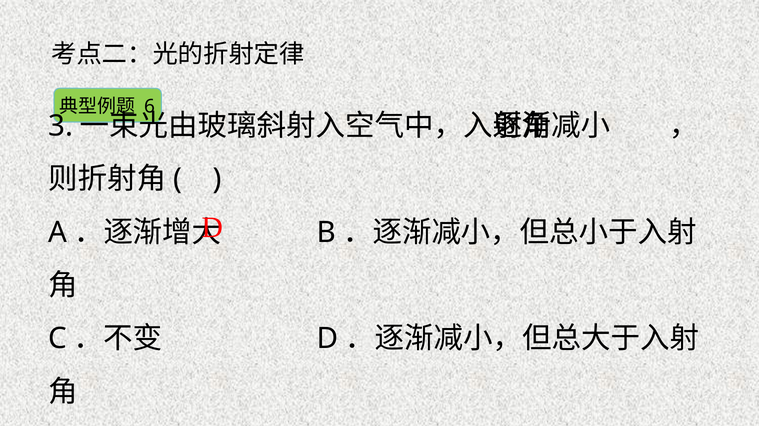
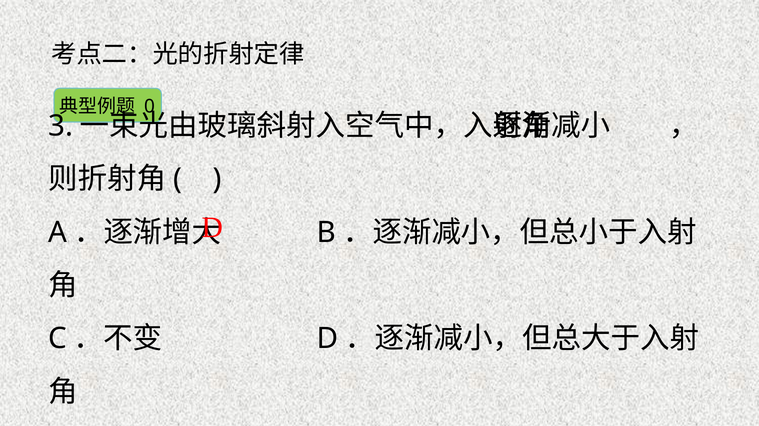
6: 6 -> 0
